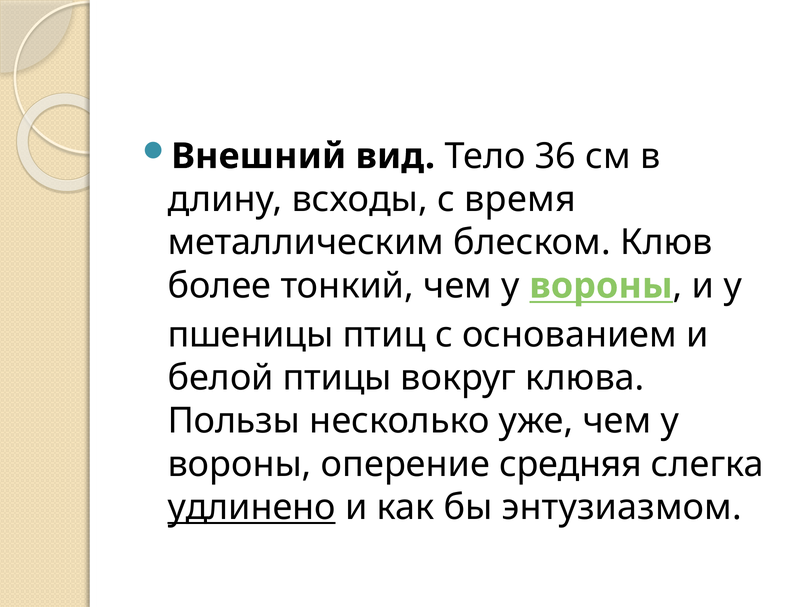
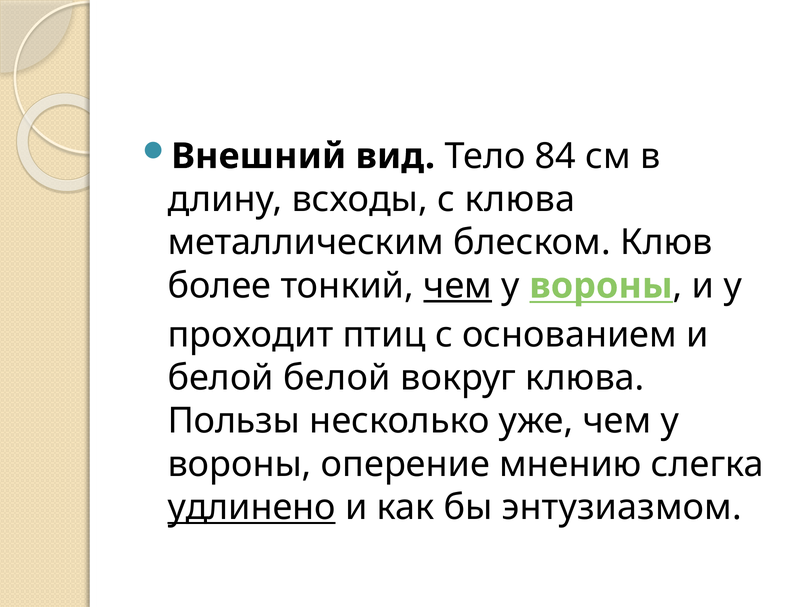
36: 36 -> 84
с время: время -> клюва
чем at (458, 286) underline: none -> present
пшеницы: пшеницы -> проходит
белой птицы: птицы -> белой
средняя: средняя -> мнению
